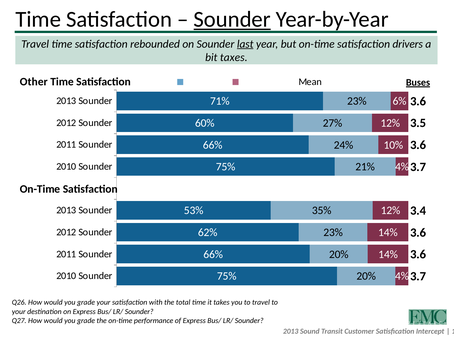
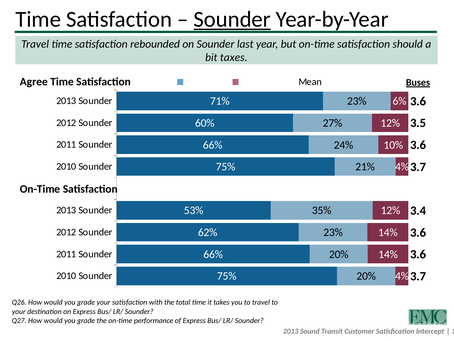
last underline: present -> none
drivers: drivers -> should
Other: Other -> Agree
